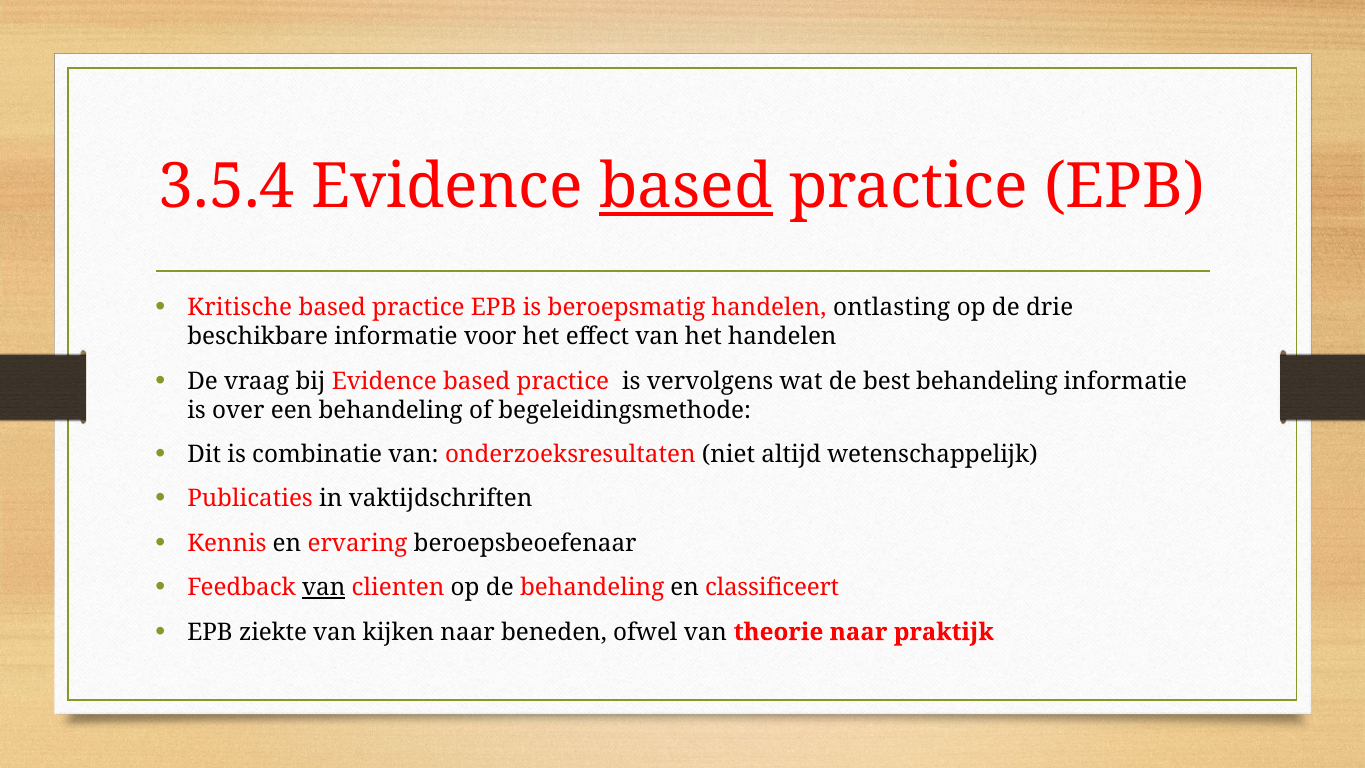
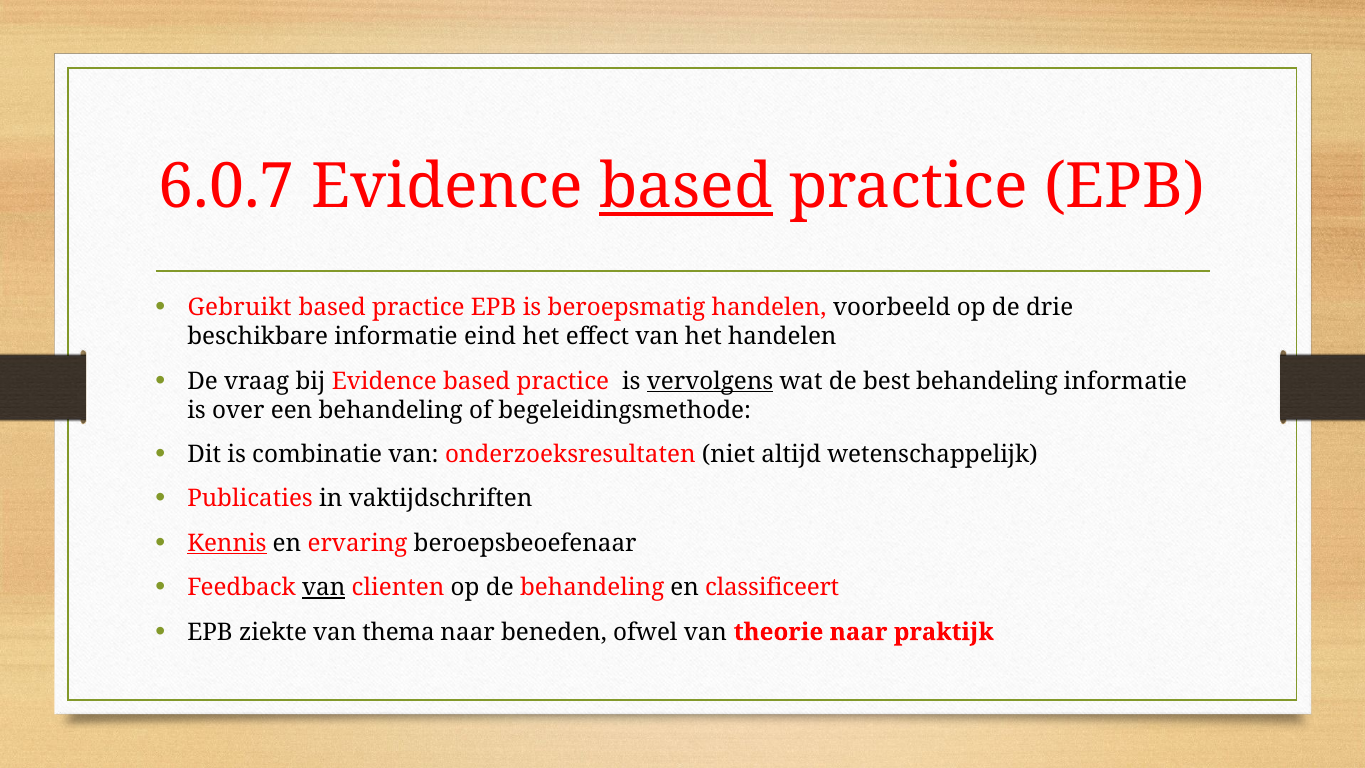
3.5.4: 3.5.4 -> 6.0.7
Kritische: Kritische -> Gebruikt
ontlasting: ontlasting -> voorbeeld
voor: voor -> eind
vervolgens underline: none -> present
Kennis underline: none -> present
kijken: kijken -> thema
